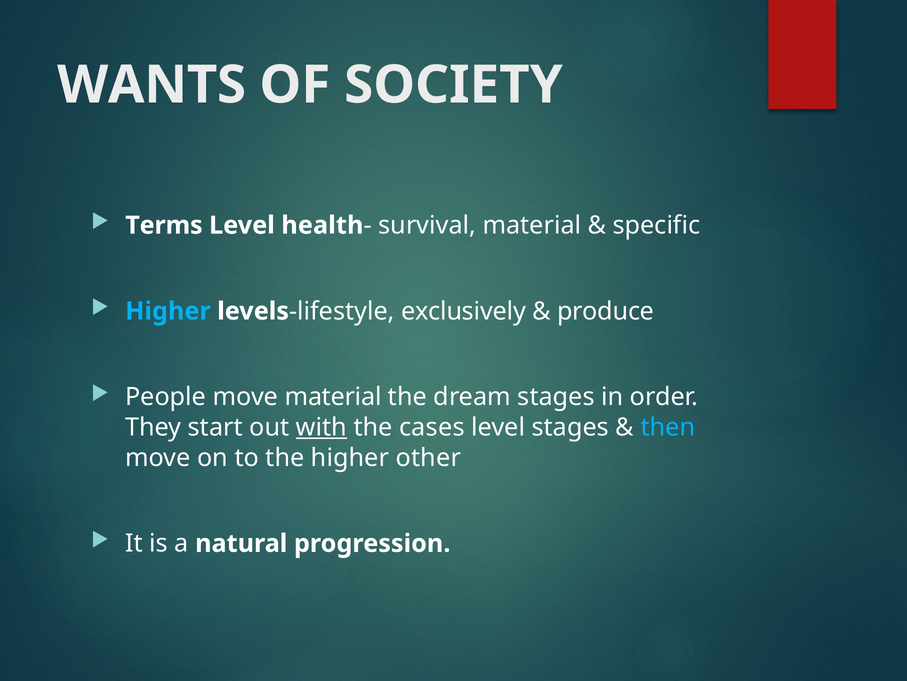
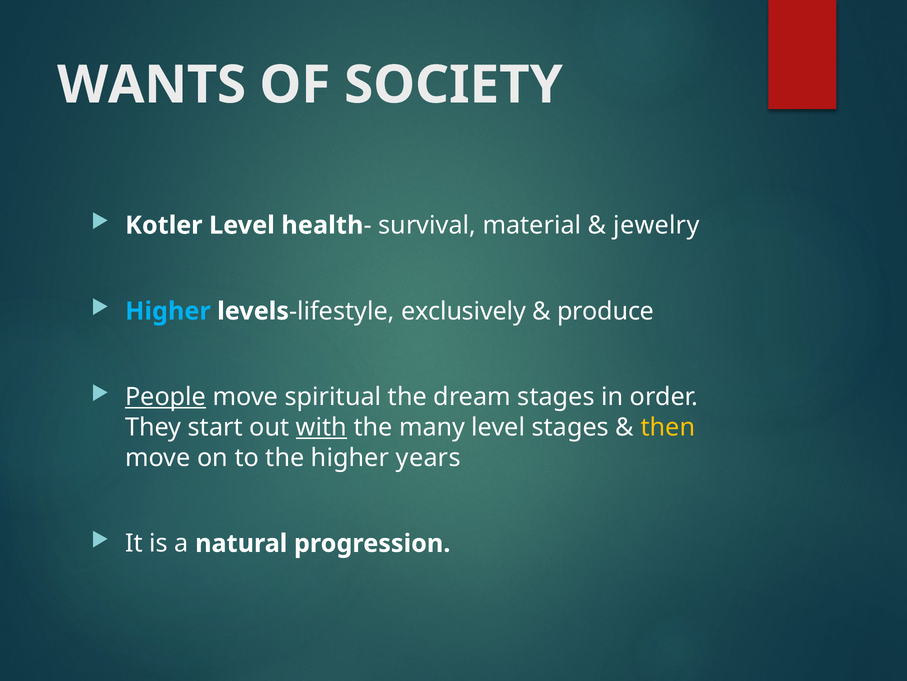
Terms: Terms -> Kotler
specific: specific -> jewelry
People underline: none -> present
move material: material -> spiritual
cases: cases -> many
then colour: light blue -> yellow
other: other -> years
